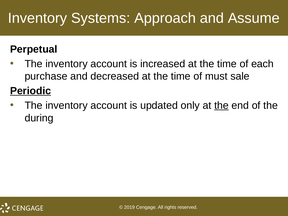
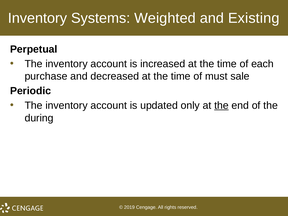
Approach: Approach -> Weighted
Assume: Assume -> Existing
Periodic underline: present -> none
